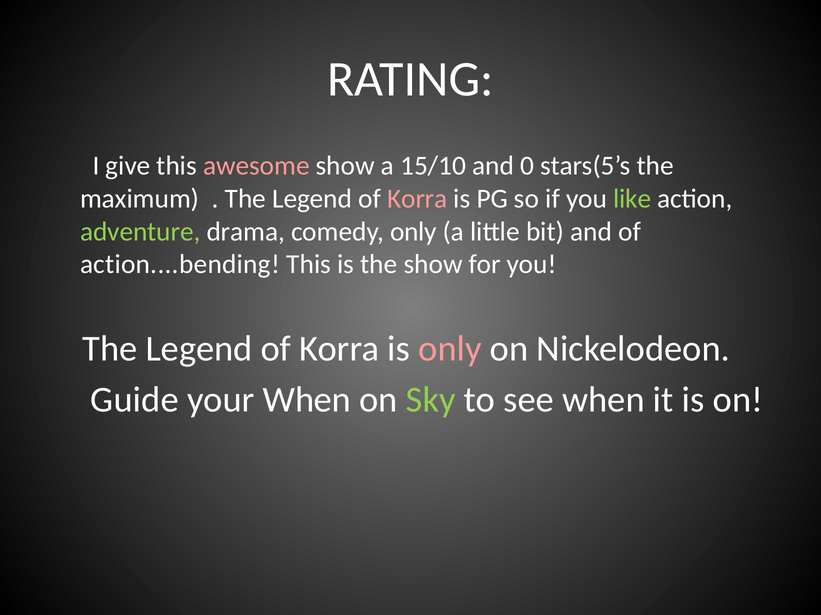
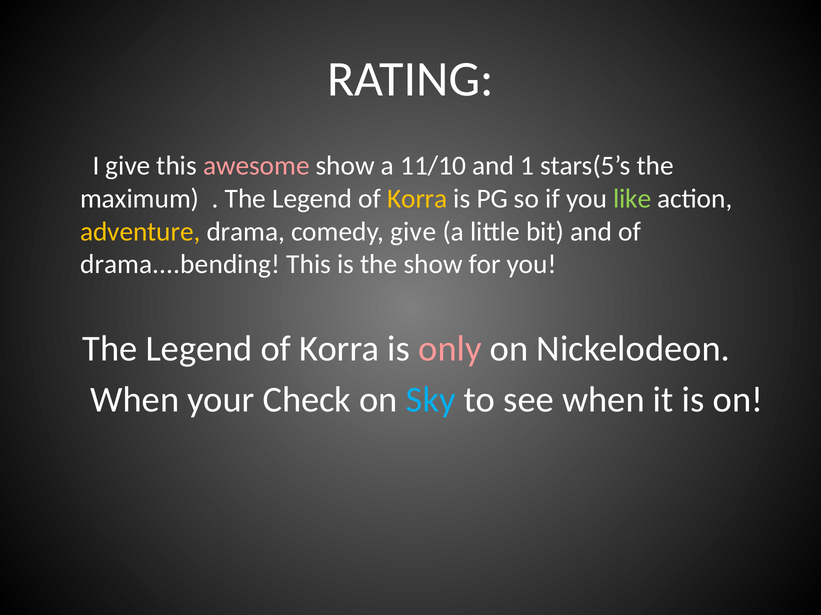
15/10: 15/10 -> 11/10
0: 0 -> 1
Korra at (417, 199) colour: pink -> yellow
adventure colour: light green -> yellow
comedy only: only -> give
action....bending: action....bending -> drama....bending
Guide at (135, 400): Guide -> When
your When: When -> Check
Sky colour: light green -> light blue
